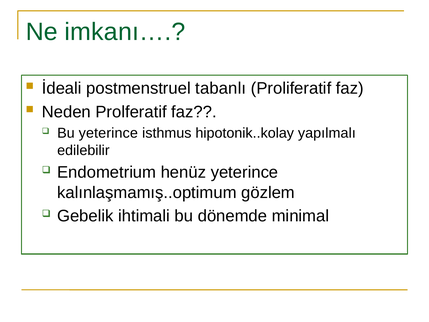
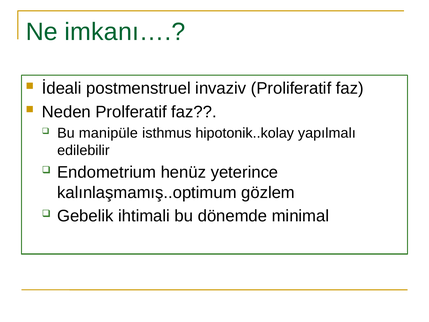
tabanlı: tabanlı -> invaziv
Bu yeterince: yeterince -> manipüle
